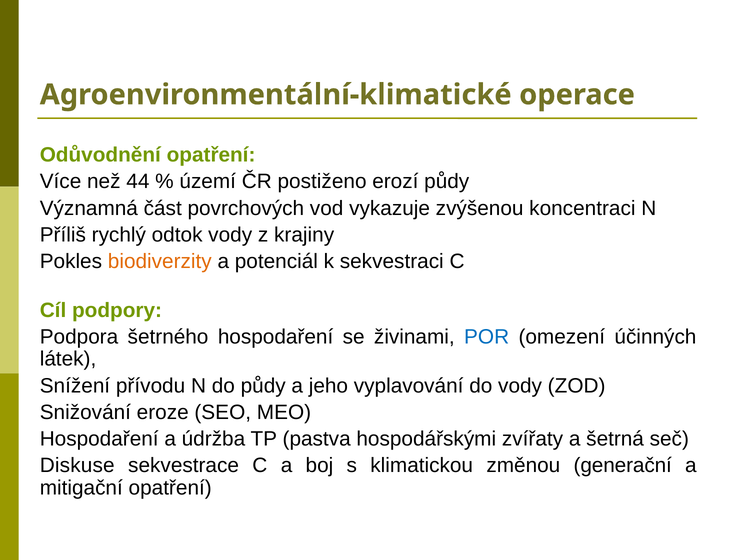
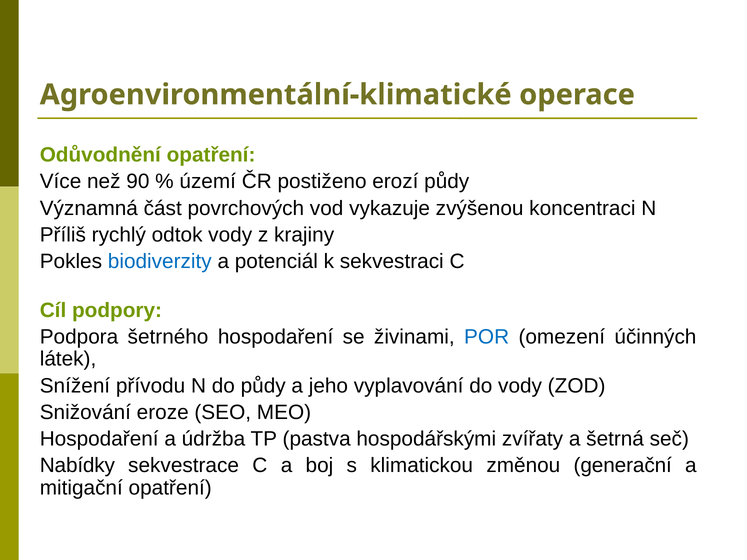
44: 44 -> 90
biodiverzity colour: orange -> blue
Diskuse: Diskuse -> Nabídky
